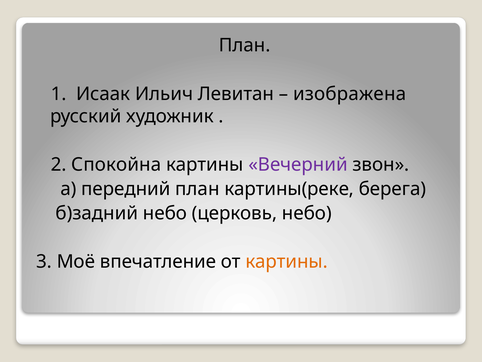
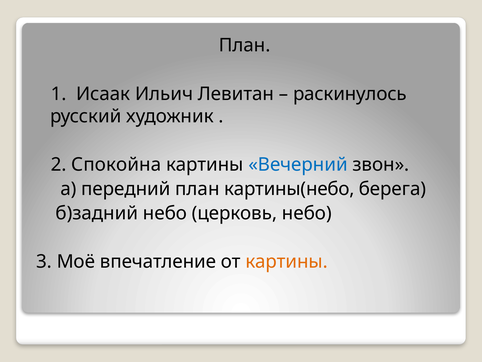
изображена: изображена -> раскинулось
Вечерний colour: purple -> blue
картины(реке: картины(реке -> картины(небо
